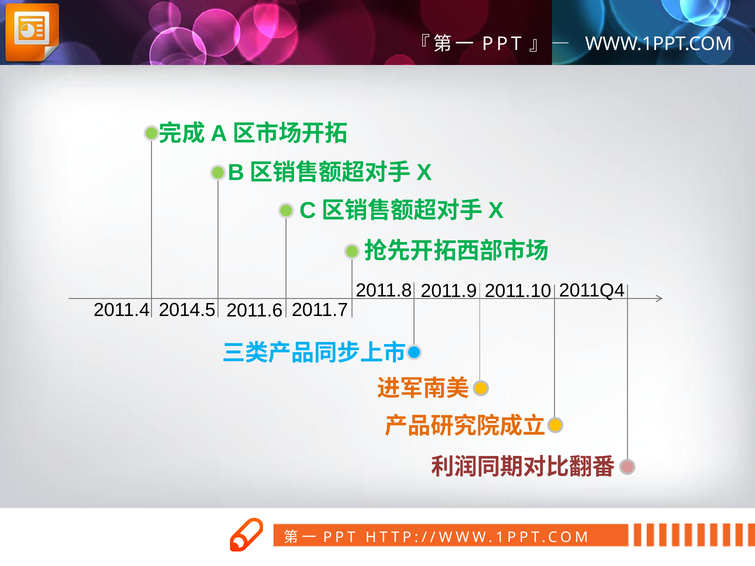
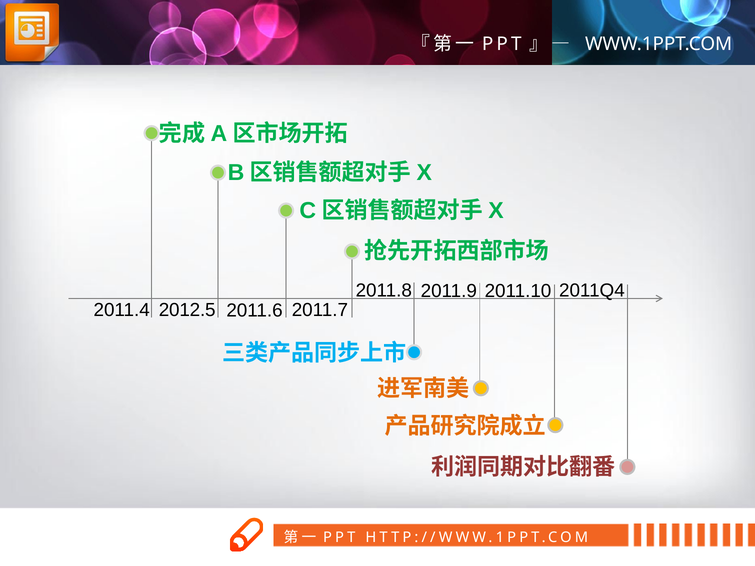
2014.5: 2014.5 -> 2012.5
